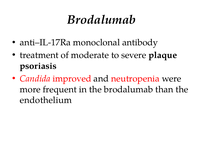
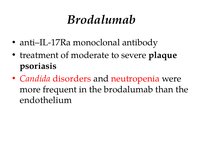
improved: improved -> disorders
